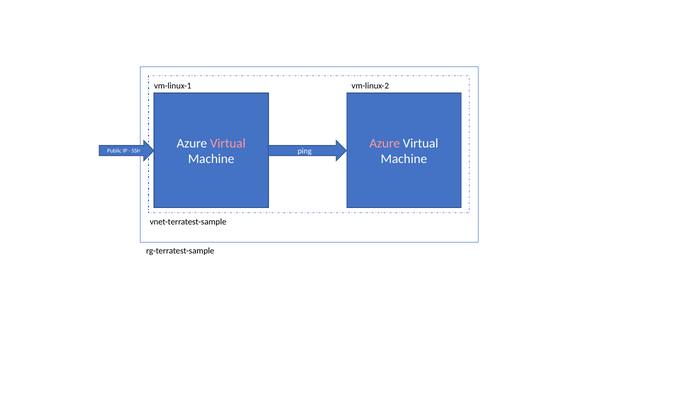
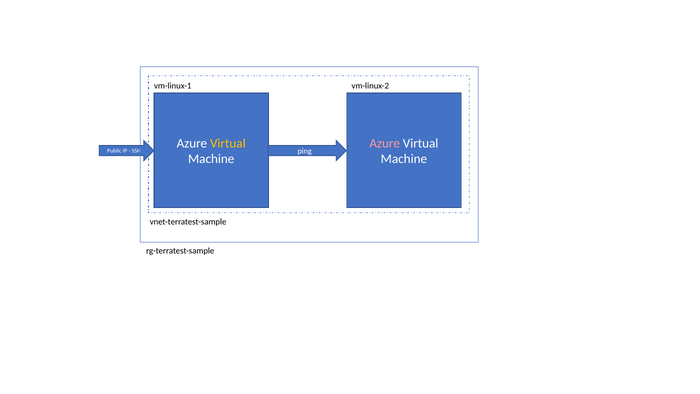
Virtual at (228, 143) colour: pink -> yellow
